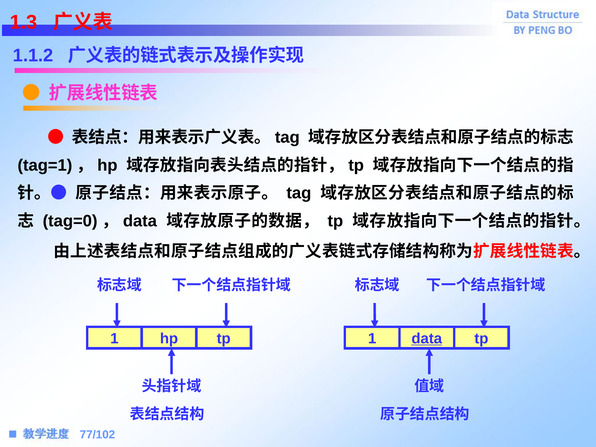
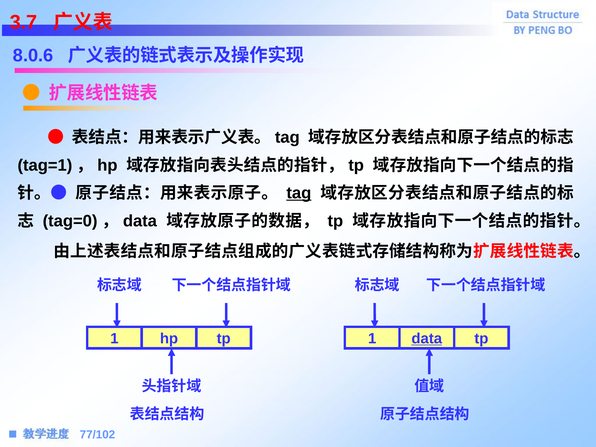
1.3: 1.3 -> 3.7
1.1.2: 1.1.2 -> 8.0.6
tag underline: none -> present
